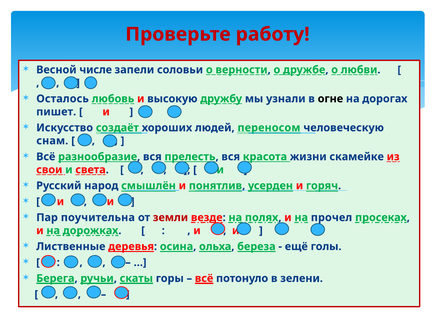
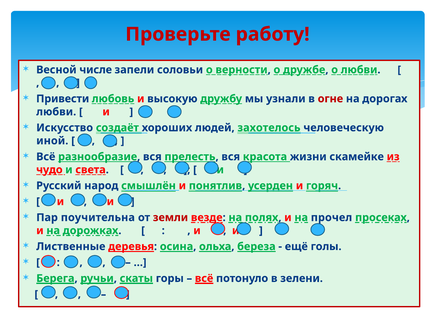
Осталось: Осталось -> Привести
огне colour: black -> red
пишет at (56, 112): пишет -> любви
переносом: переносом -> захотелось
снам: снам -> иной
свои: свои -> чудо
